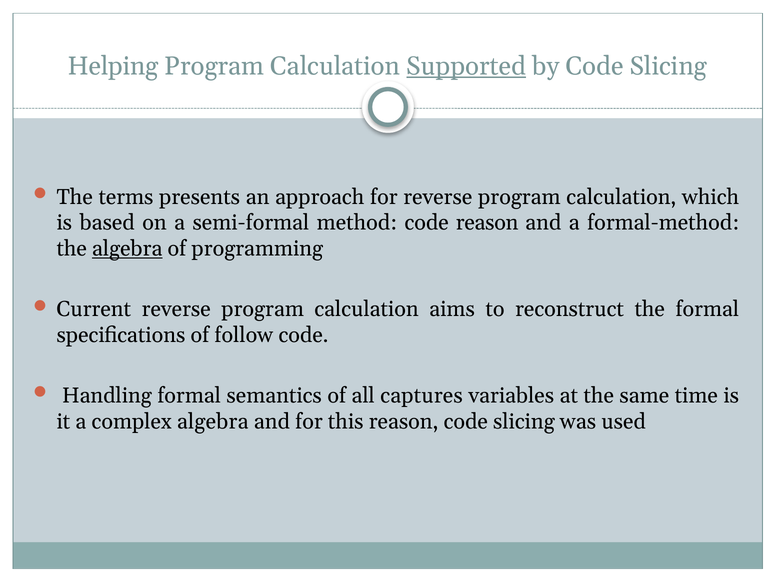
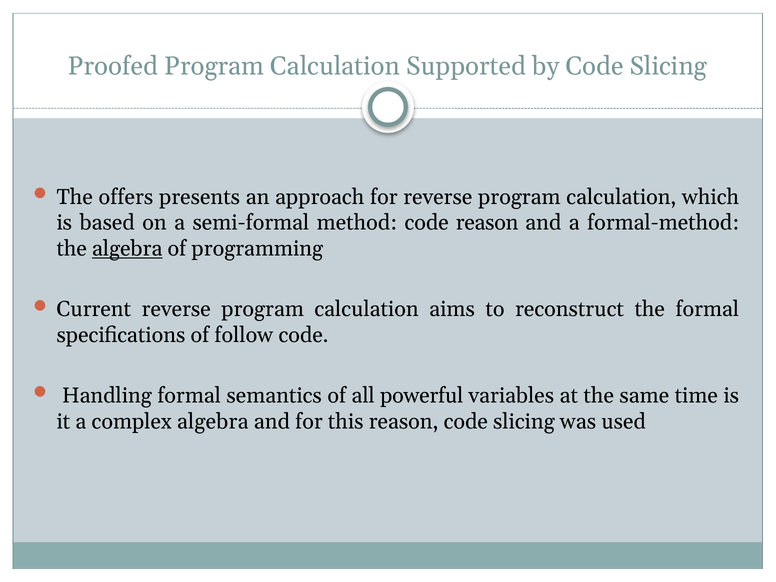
Helping: Helping -> Proofed
Supported underline: present -> none
terms: terms -> offers
captures: captures -> powerful
